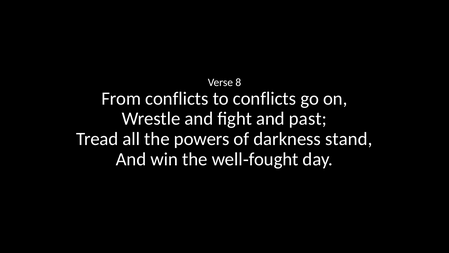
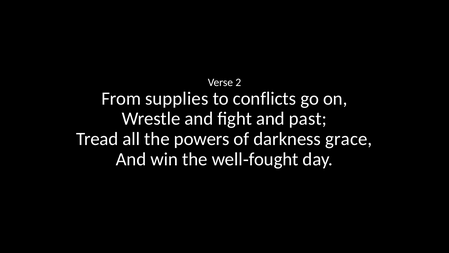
8: 8 -> 2
From conflicts: conflicts -> supplies
stand: stand -> grace
